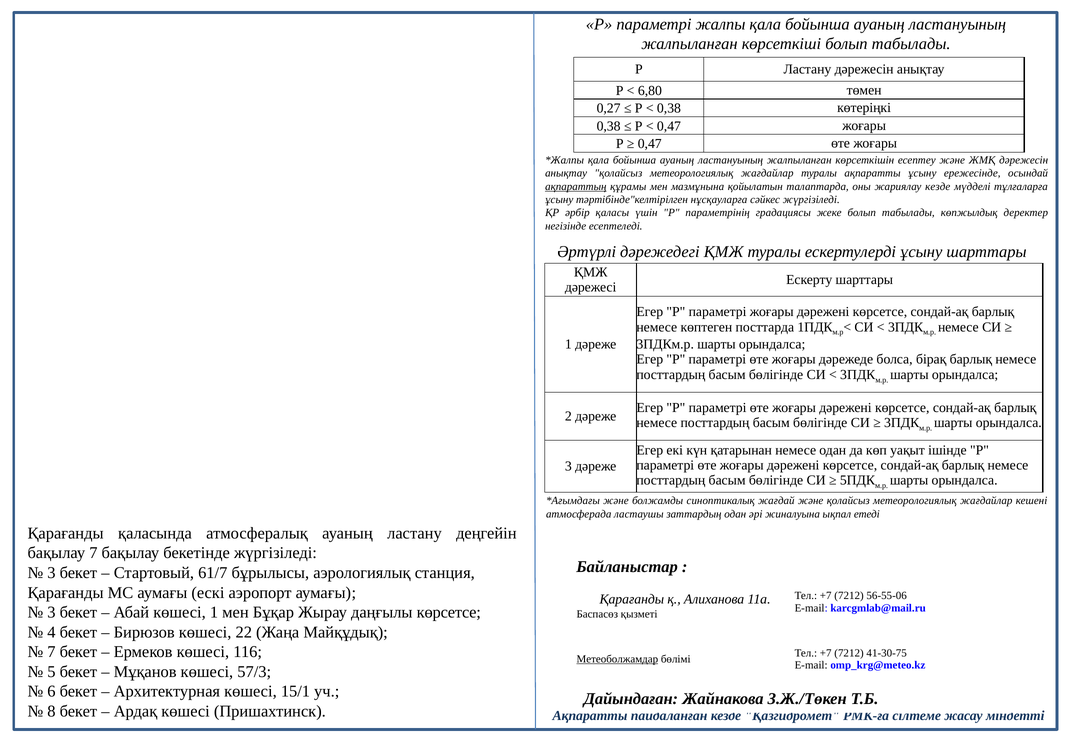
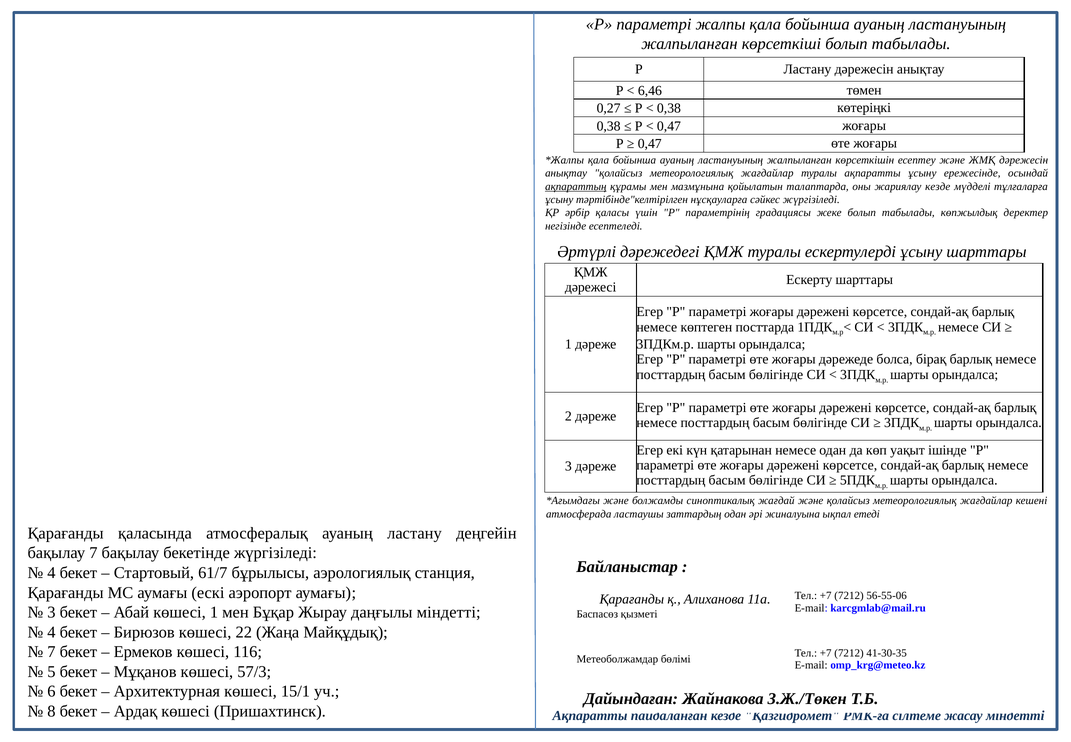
6,80: 6,80 -> 6,46
3 at (51, 572): 3 -> 4
даңғылы көрсетсе: көрсетсе -> міндетті
41-30-75: 41-30-75 -> 41-30-35
Метеоболжамдар underline: present -> none
